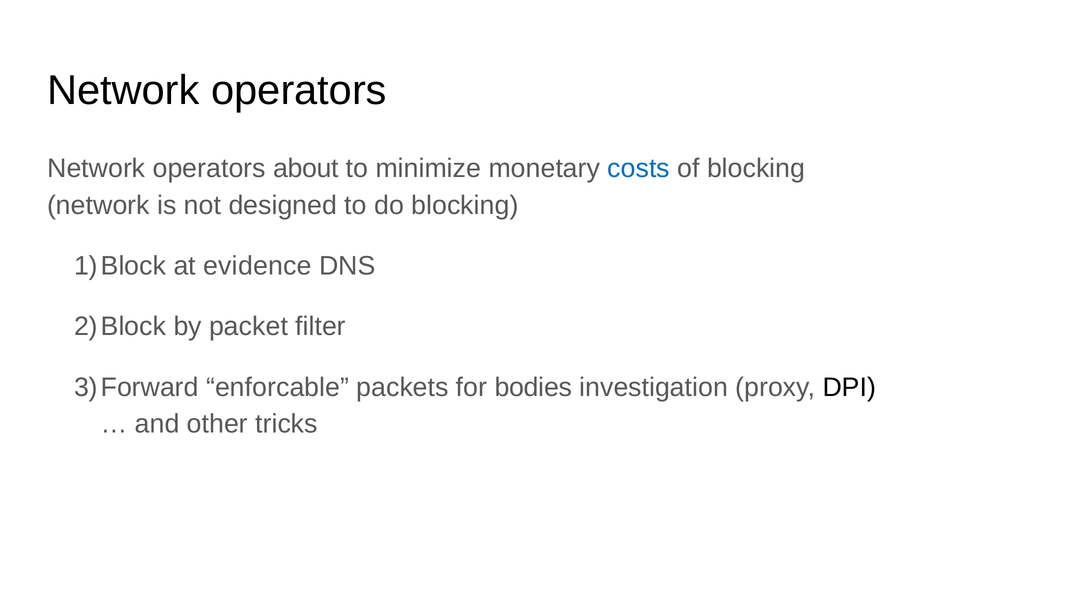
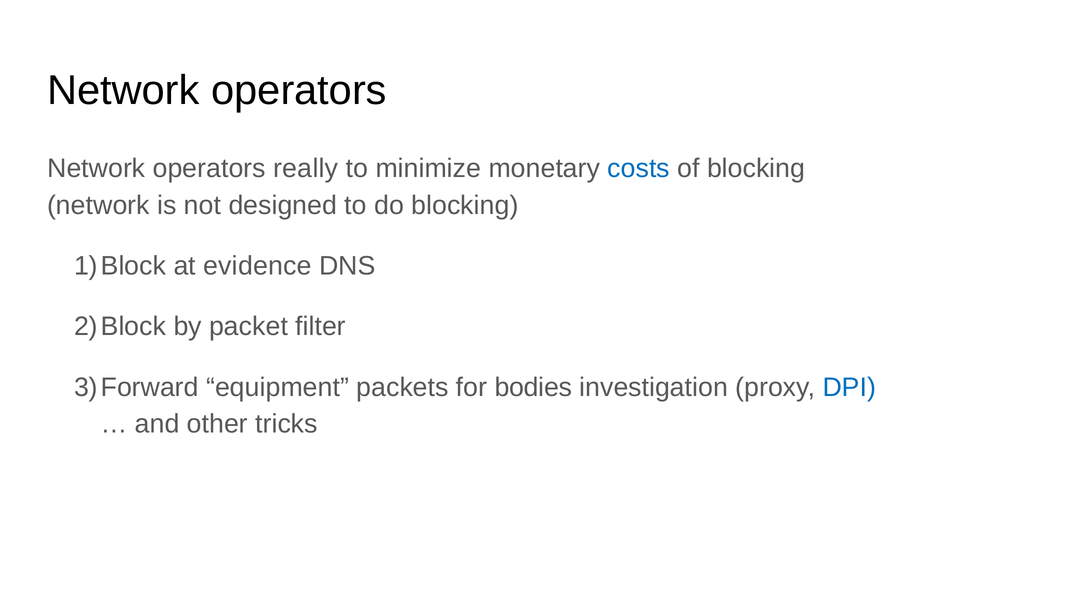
about: about -> really
enforcable: enforcable -> equipment
DPI colour: black -> blue
